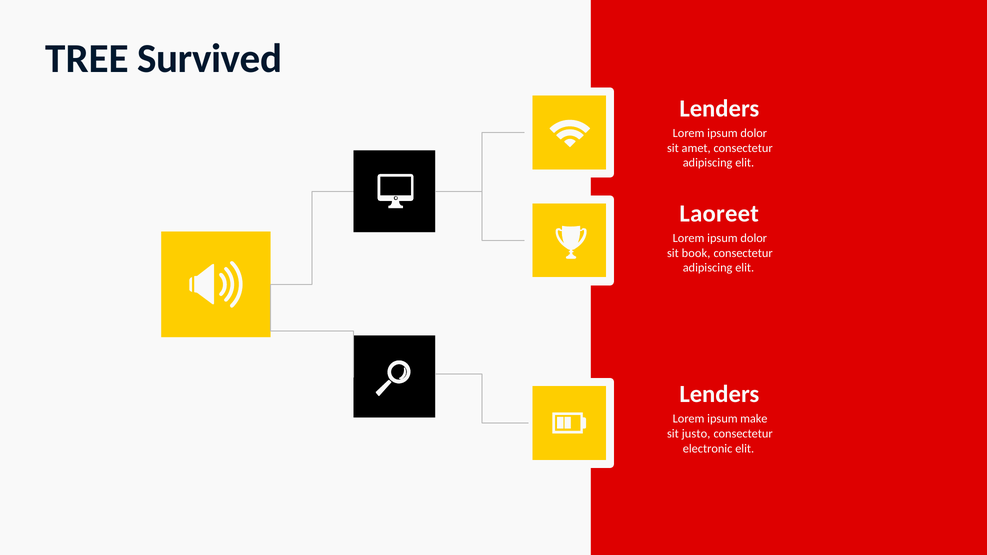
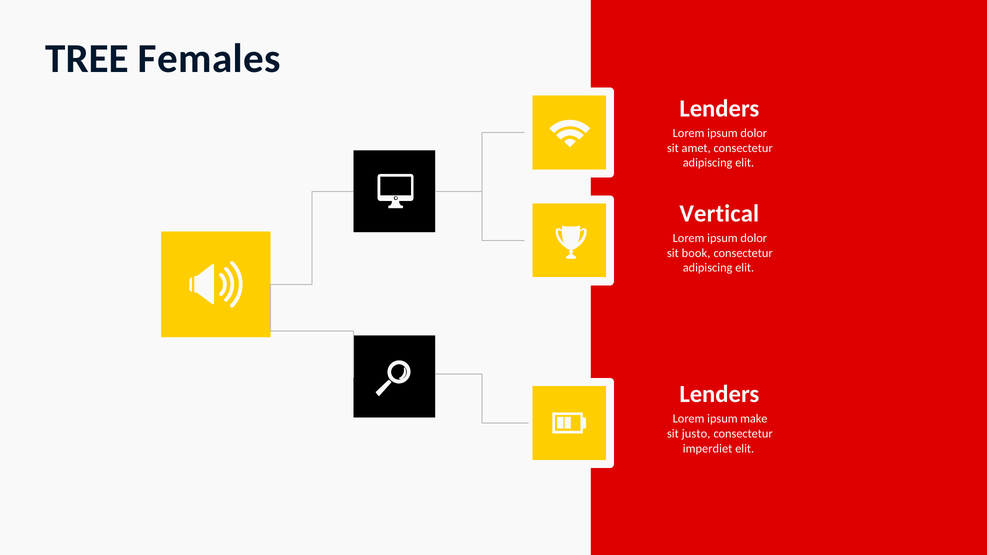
Survived: Survived -> Females
Laoreet: Laoreet -> Vertical
electronic: electronic -> imperdiet
